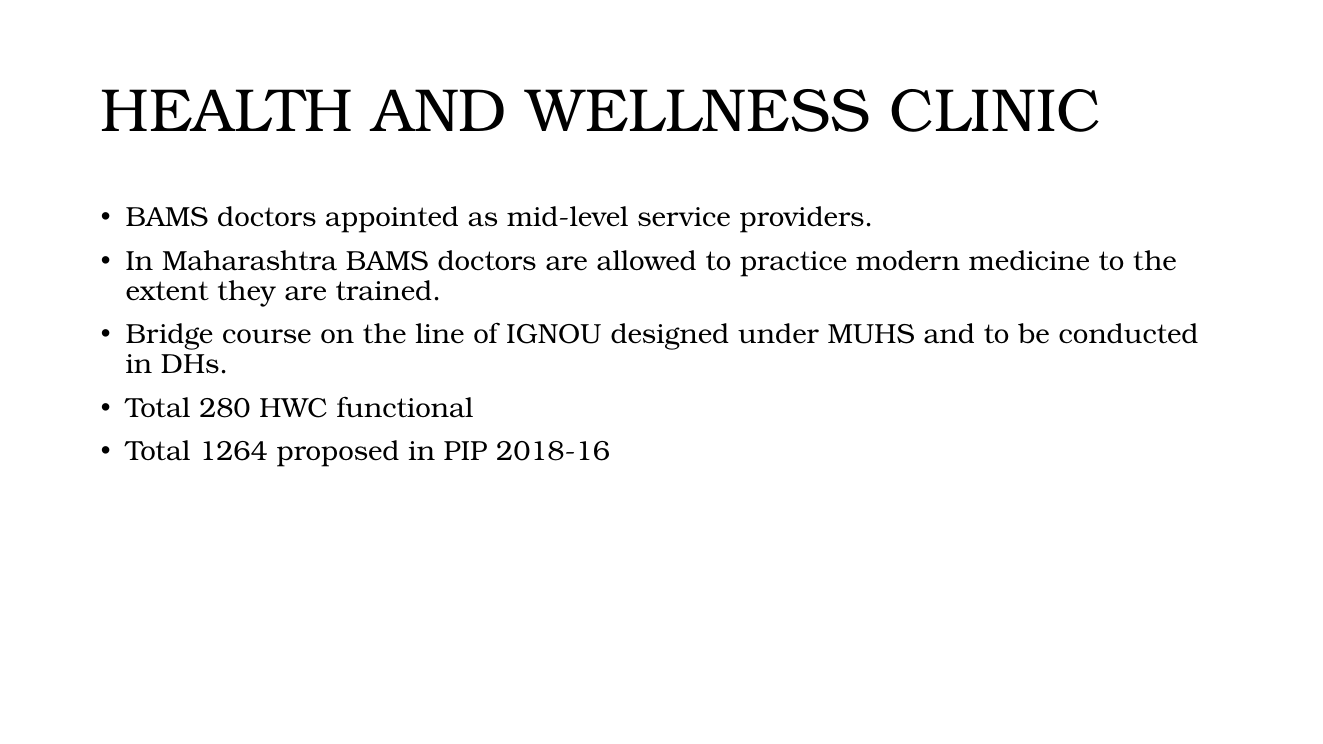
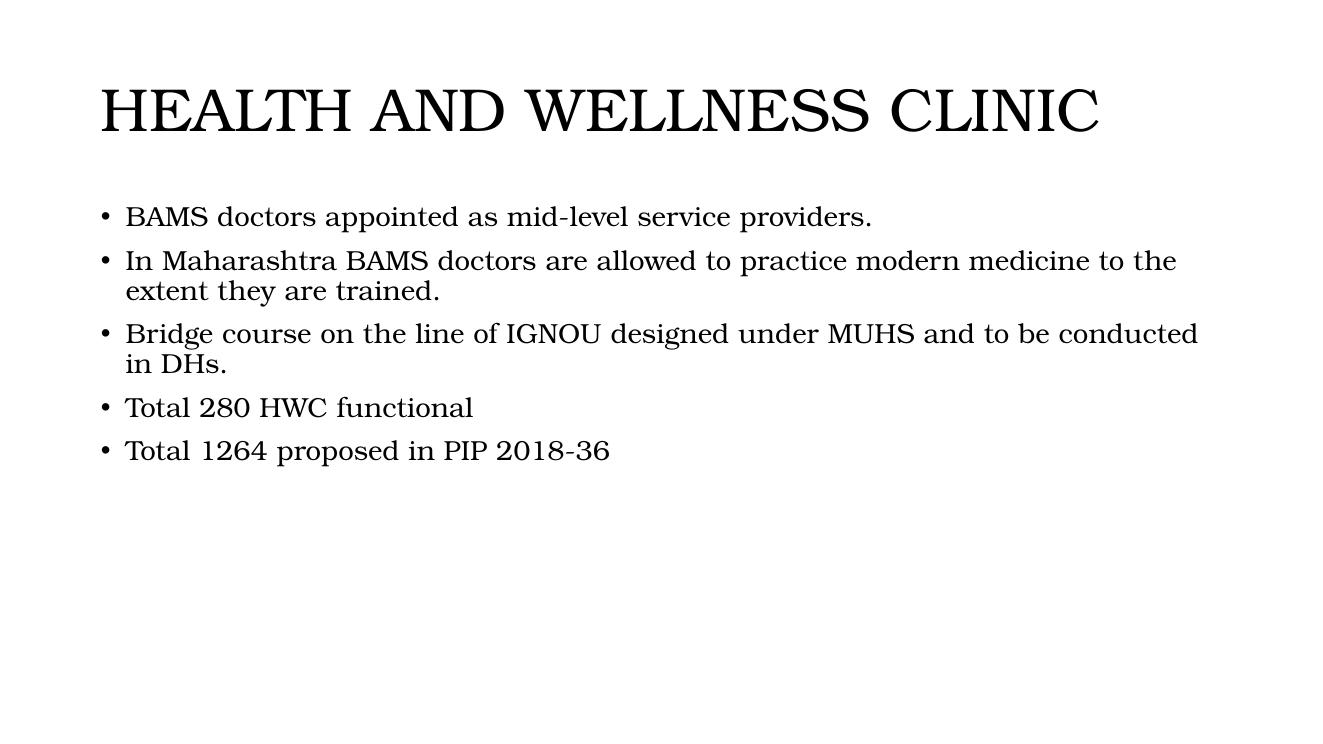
2018-16: 2018-16 -> 2018-36
